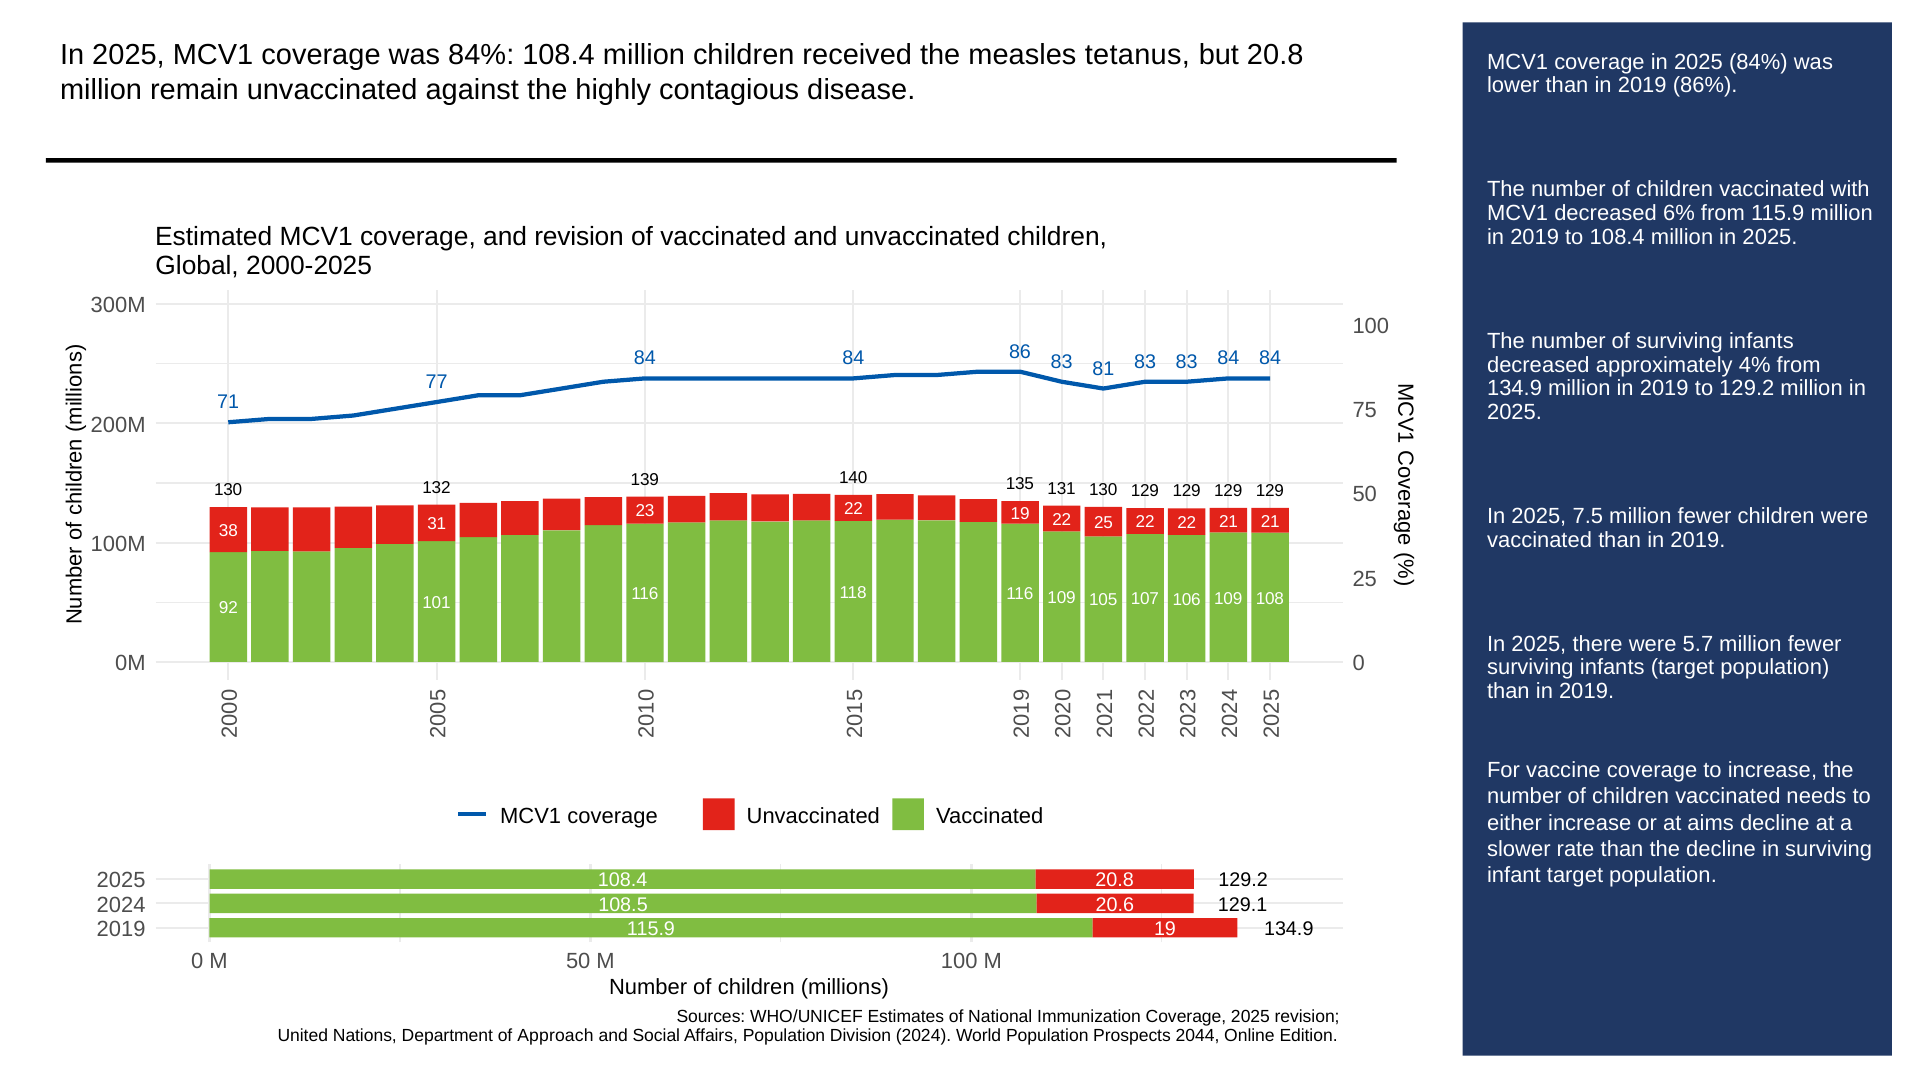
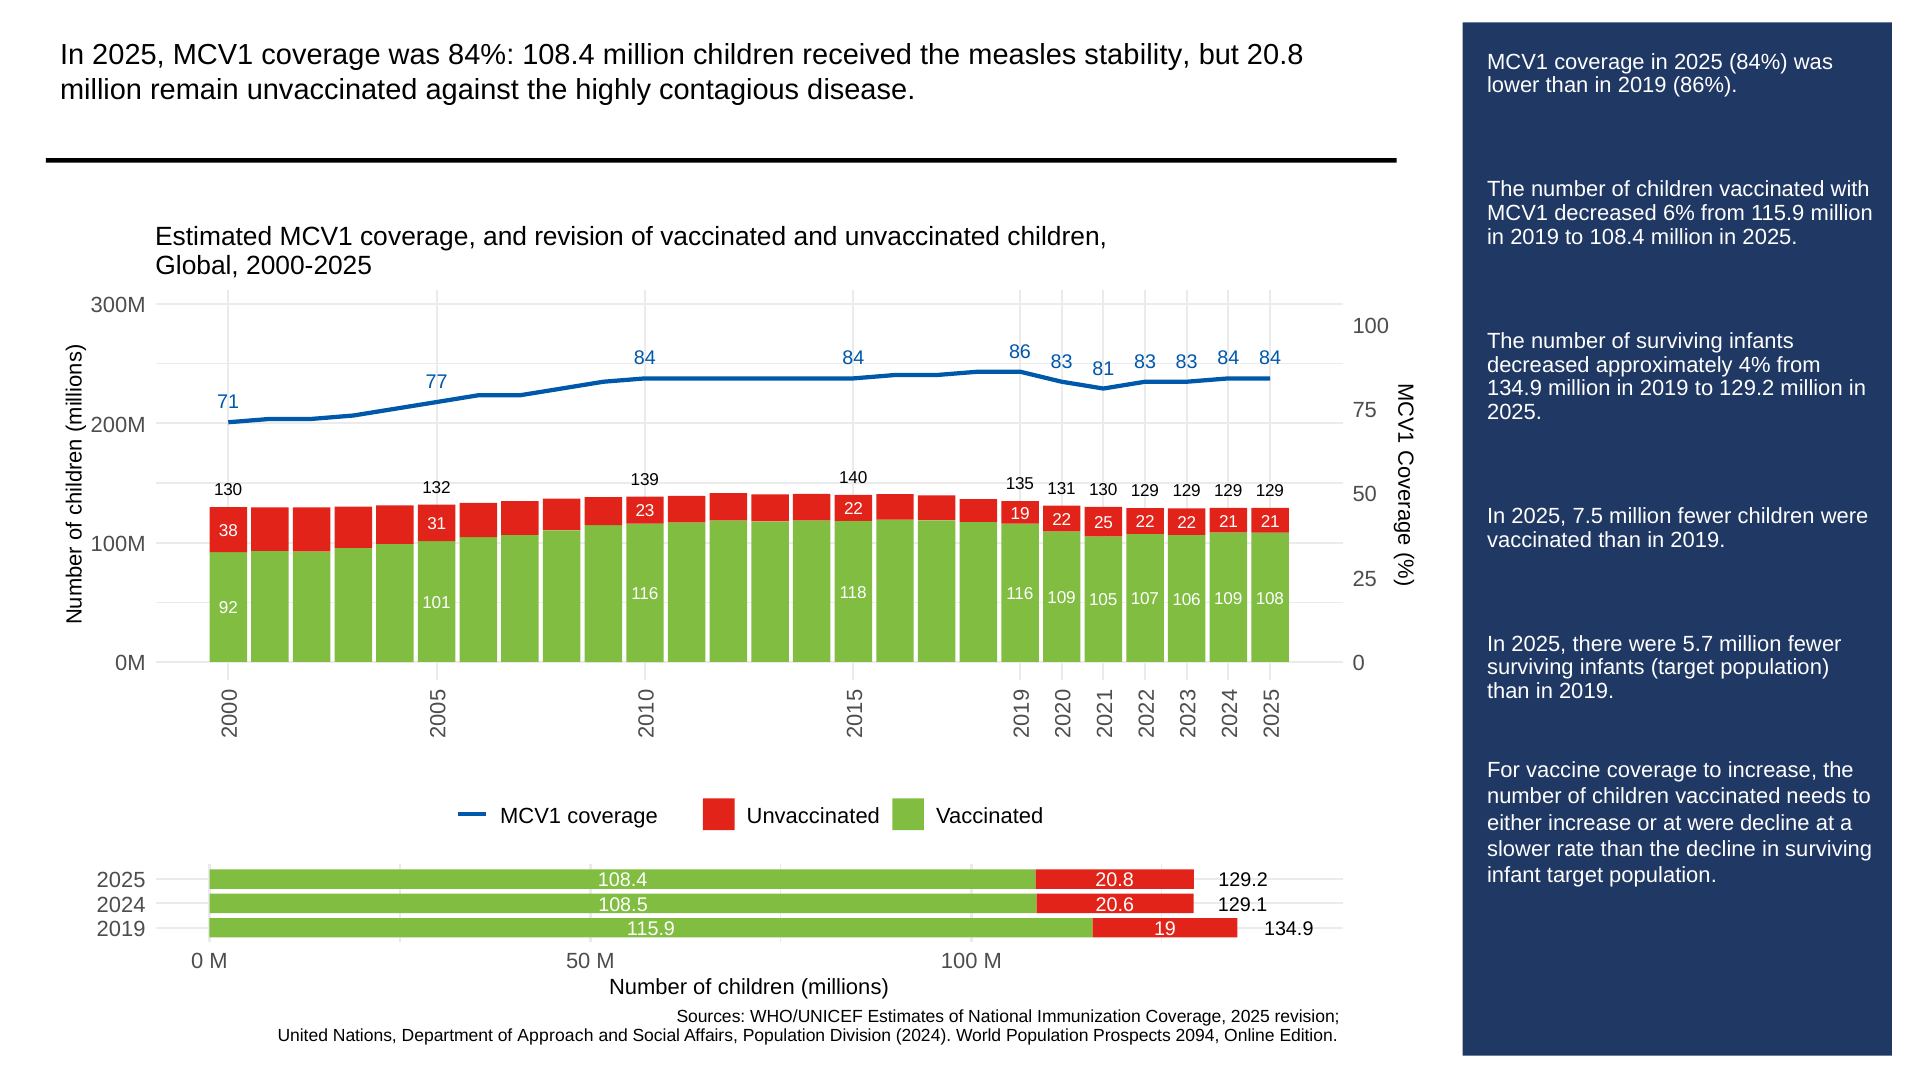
tetanus: tetanus -> stability
at aims: aims -> were
2044: 2044 -> 2094
